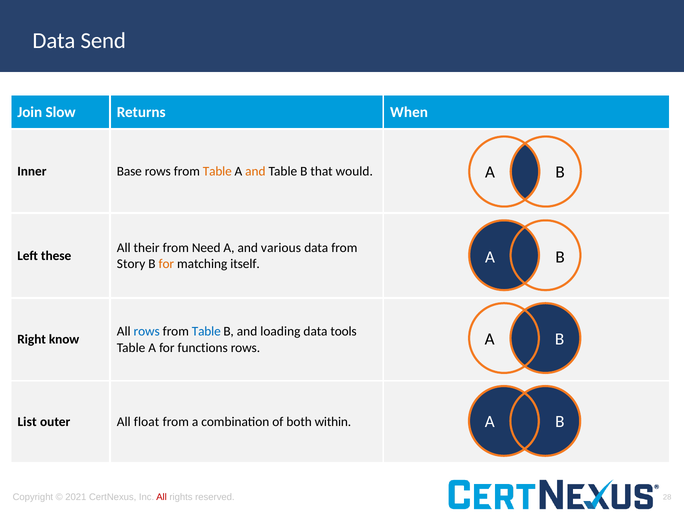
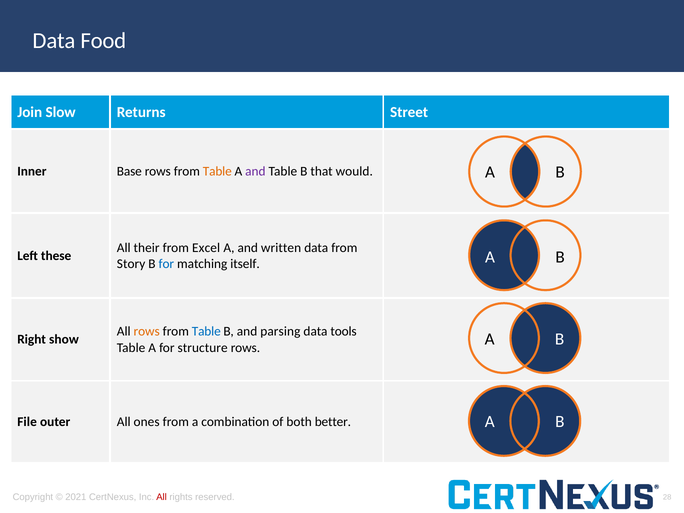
Send: Send -> Food
When: When -> Street
and at (255, 171) colour: orange -> purple
Need: Need -> Excel
various: various -> written
for at (166, 264) colour: orange -> blue
rows at (147, 331) colour: blue -> orange
loading: loading -> parsing
know: know -> show
functions: functions -> structure
List: List -> File
float: float -> ones
within: within -> better
